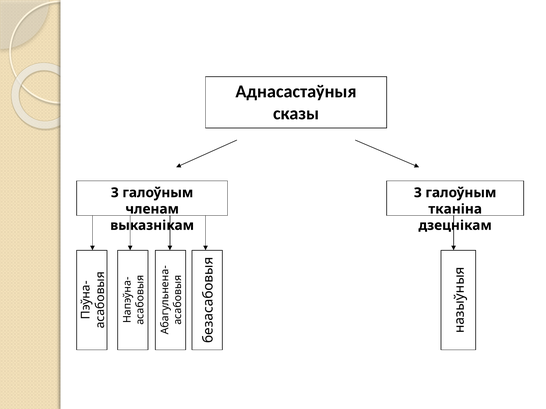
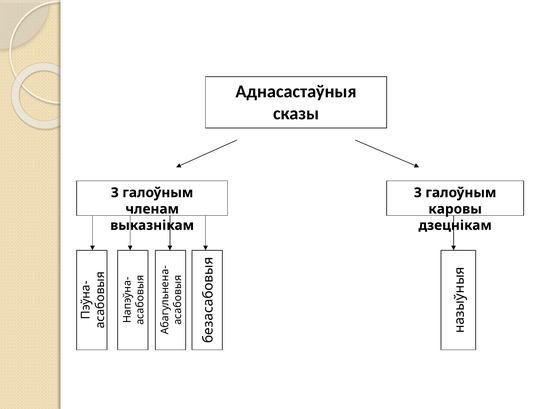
тканіна: тканіна -> каровы
